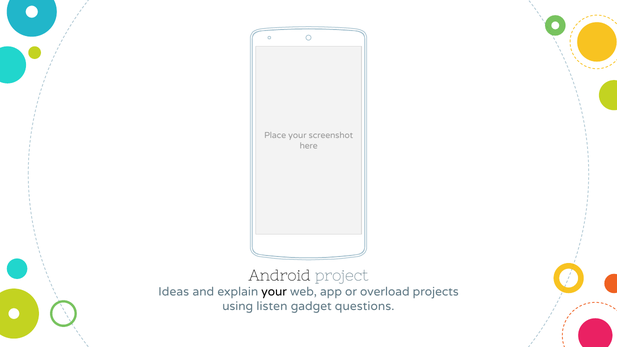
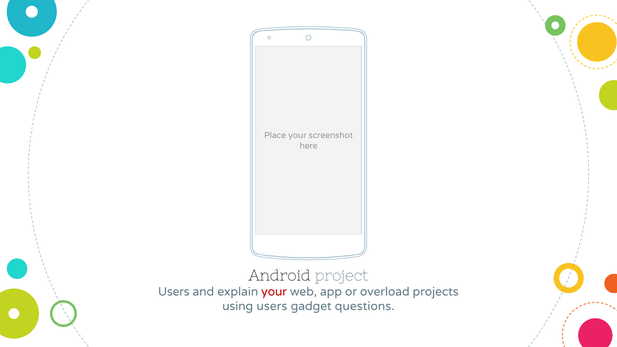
Ideas at (174, 292): Ideas -> Users
your at (274, 292) colour: black -> red
using listen: listen -> users
